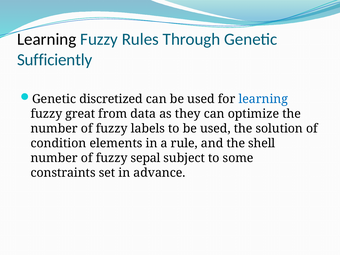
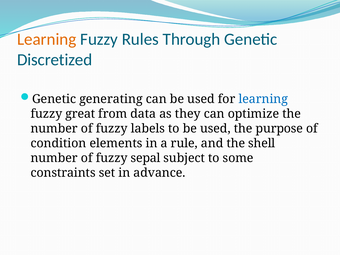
Learning at (47, 39) colour: black -> orange
Sufficiently: Sufficiently -> Discretized
discretized: discretized -> generating
solution: solution -> purpose
